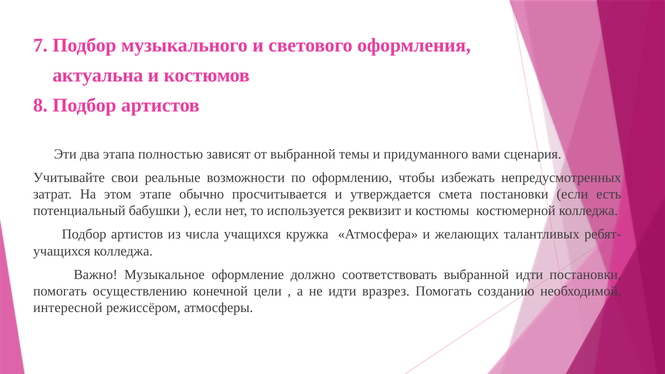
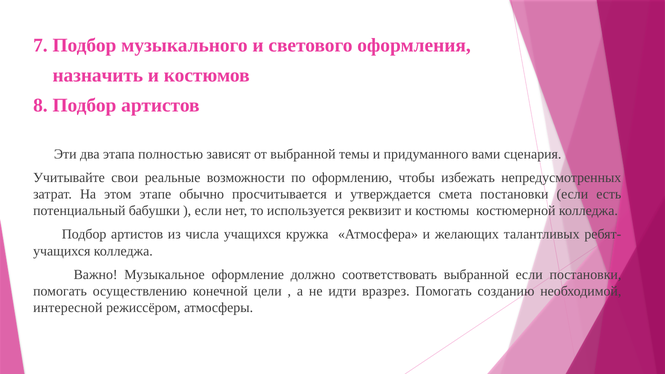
актуальна: актуальна -> назначить
выбранной идти: идти -> если
